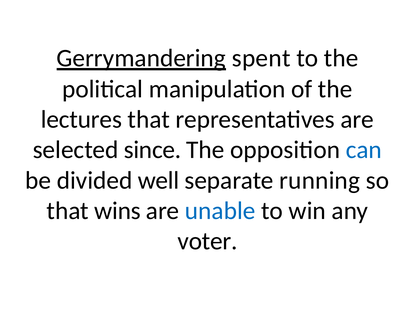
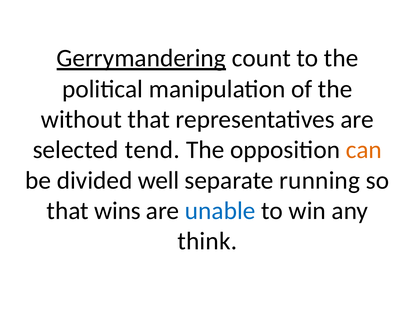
spent: spent -> count
lectures: lectures -> without
since: since -> tend
can colour: blue -> orange
voter: voter -> think
